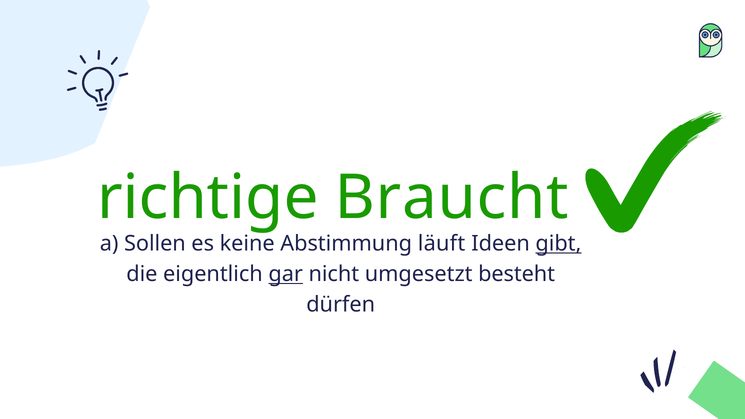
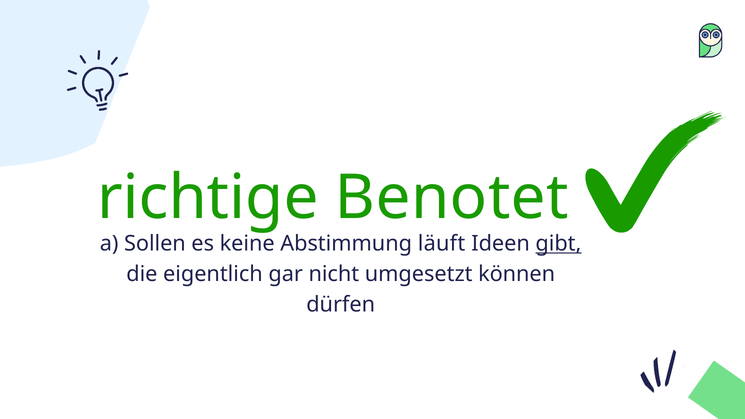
Braucht: Braucht -> Benotet
gar underline: present -> none
besteht: besteht -> können
